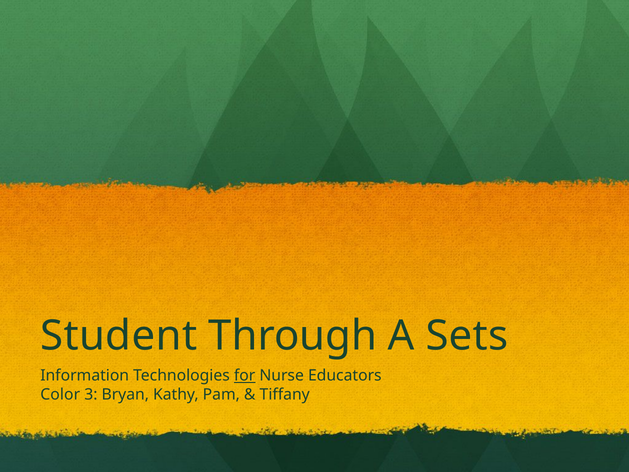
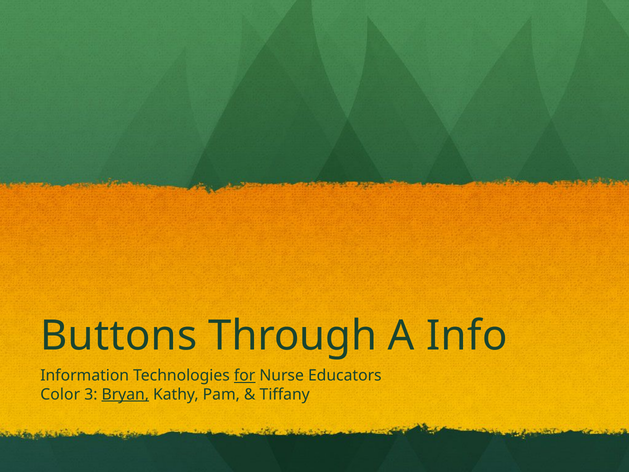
Student: Student -> Buttons
Sets: Sets -> Info
Bryan underline: none -> present
